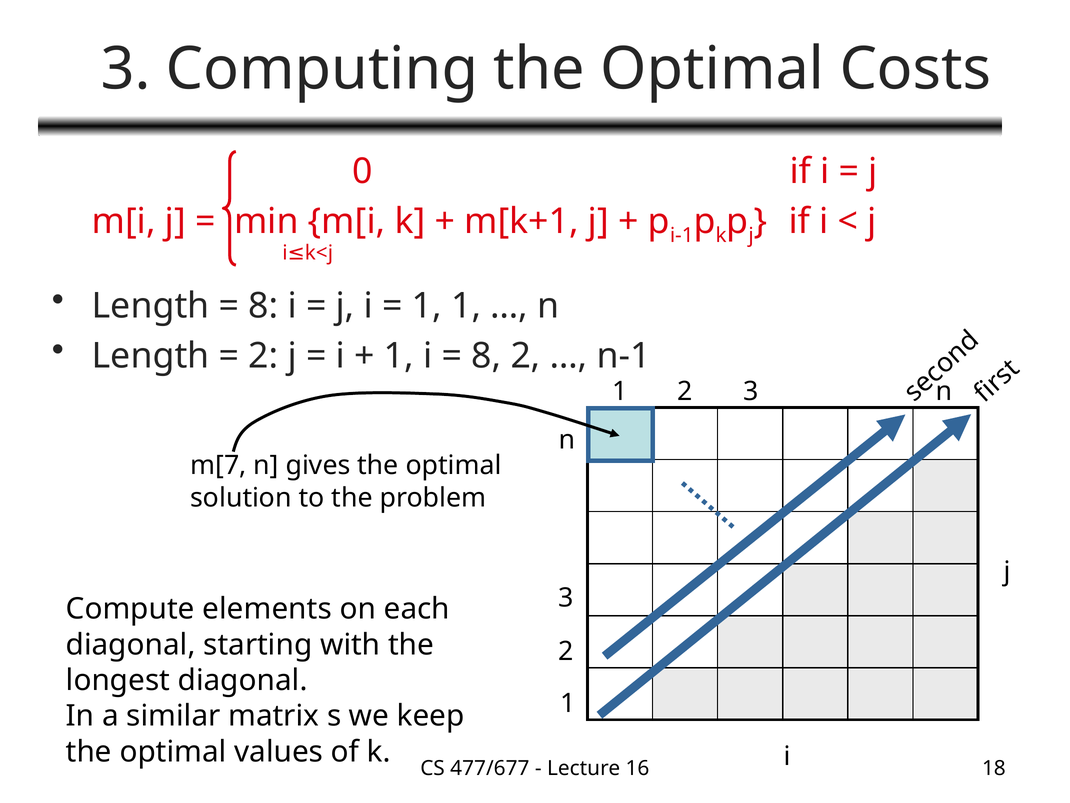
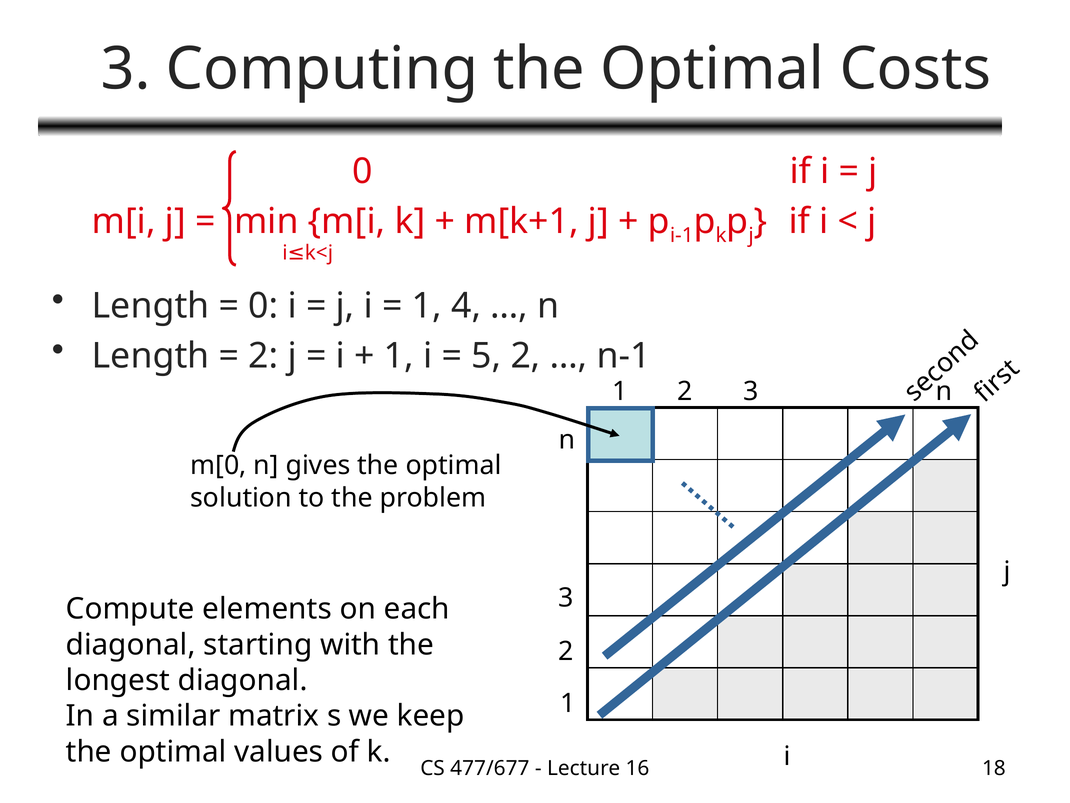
8 at (263, 306): 8 -> 0
1 at (466, 306): 1 -> 4
8 at (486, 356): 8 -> 5
m[7: m[7 -> m[0
